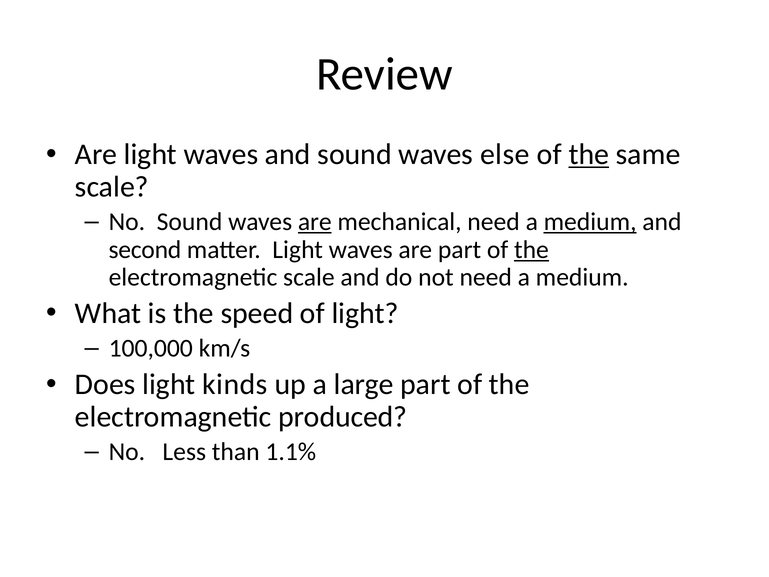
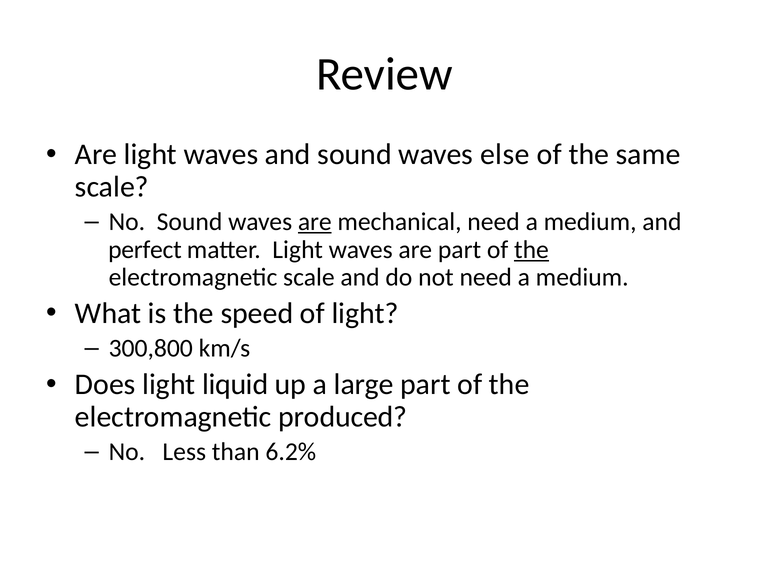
the at (589, 154) underline: present -> none
medium at (590, 222) underline: present -> none
second: second -> perfect
100,000: 100,000 -> 300,800
kinds: kinds -> liquid
1.1%: 1.1% -> 6.2%
